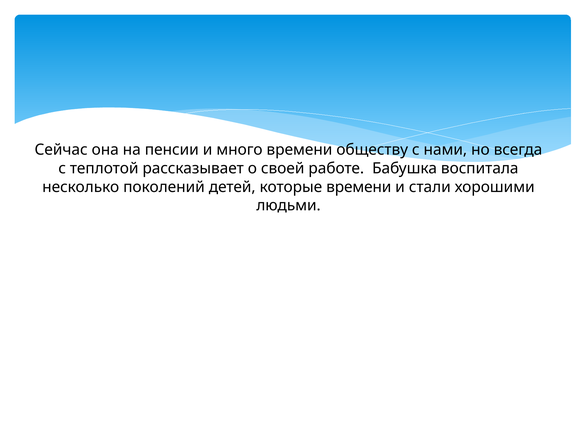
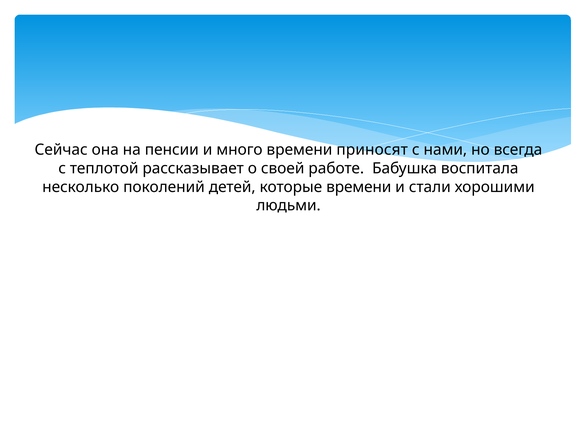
обществу: обществу -> приносят
